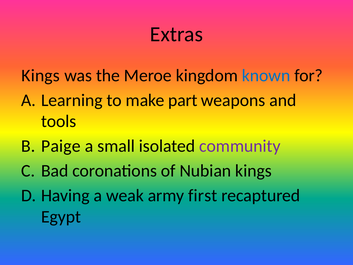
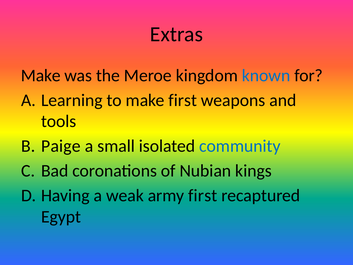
Kings at (41, 75): Kings -> Make
make part: part -> first
community colour: purple -> blue
